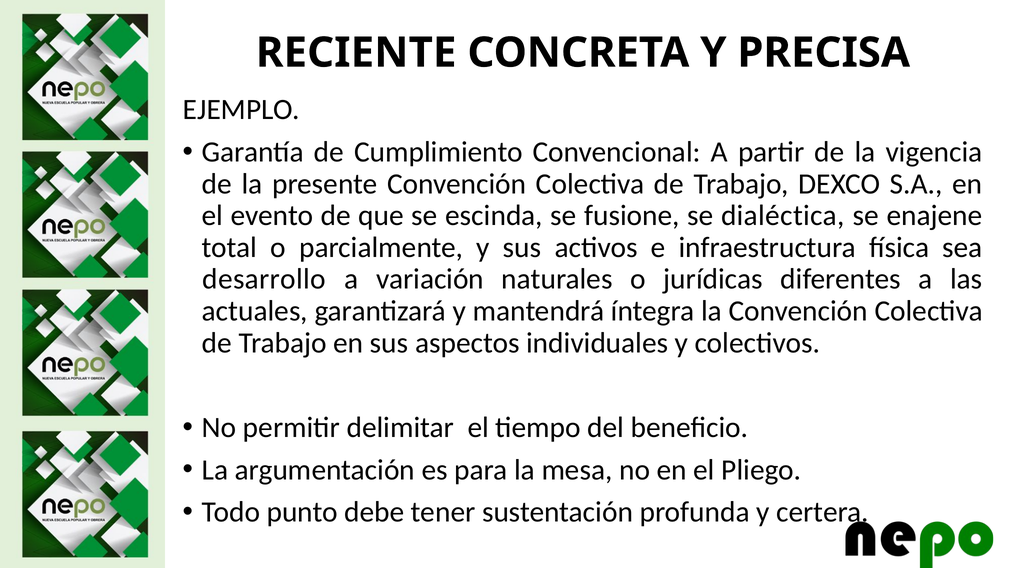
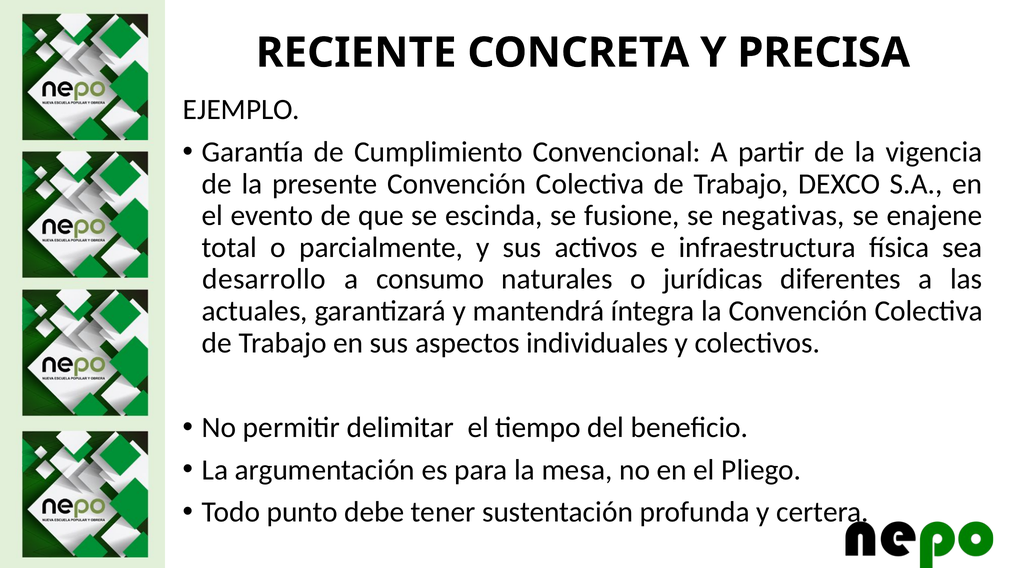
dialéctica: dialéctica -> negativas
variación: variación -> consumo
